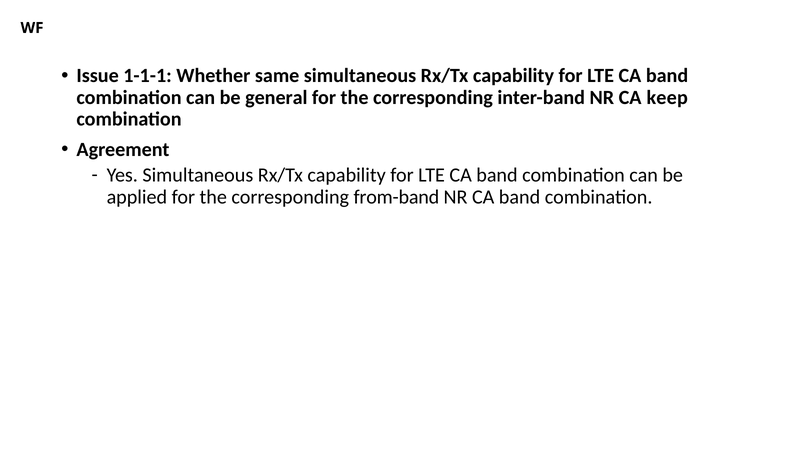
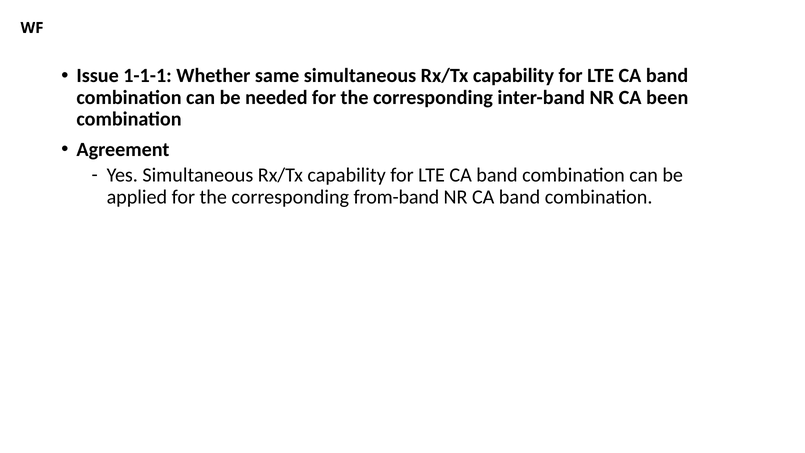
general: general -> needed
keep: keep -> been
